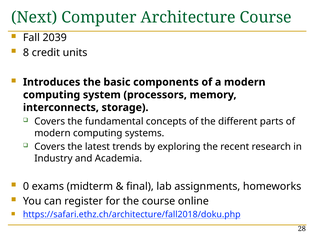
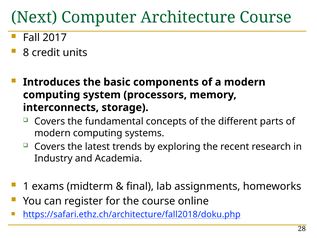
2039: 2039 -> 2017
0: 0 -> 1
